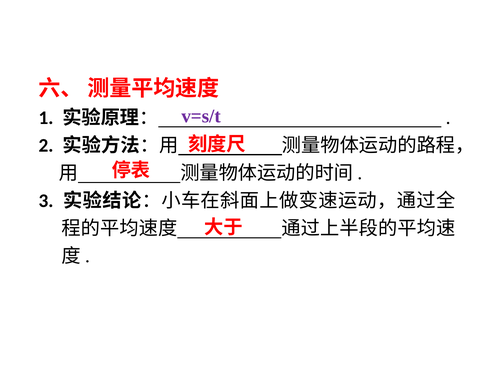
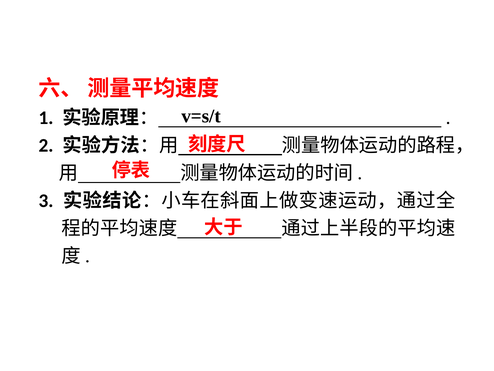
v=s/t colour: purple -> black
